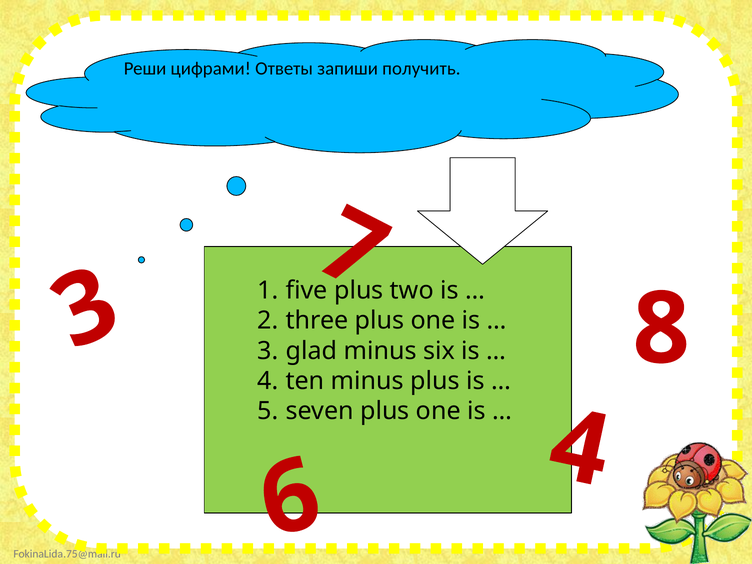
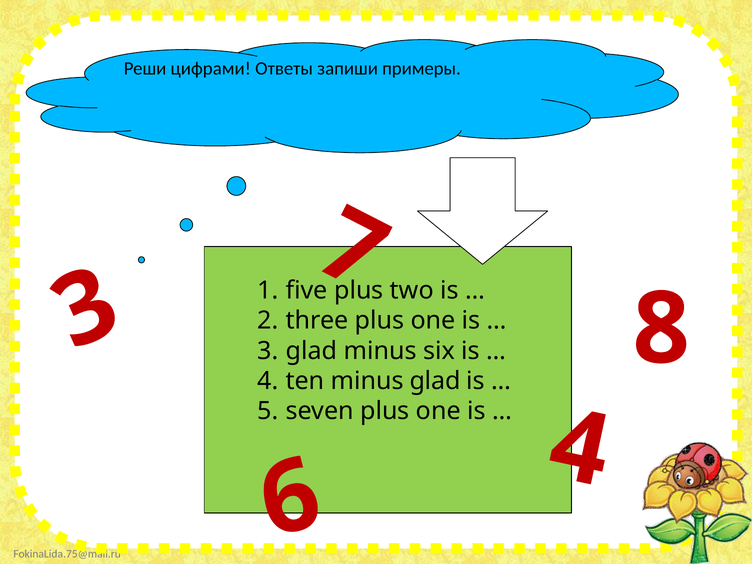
получить: получить -> примеры
minus plus: plus -> glad
